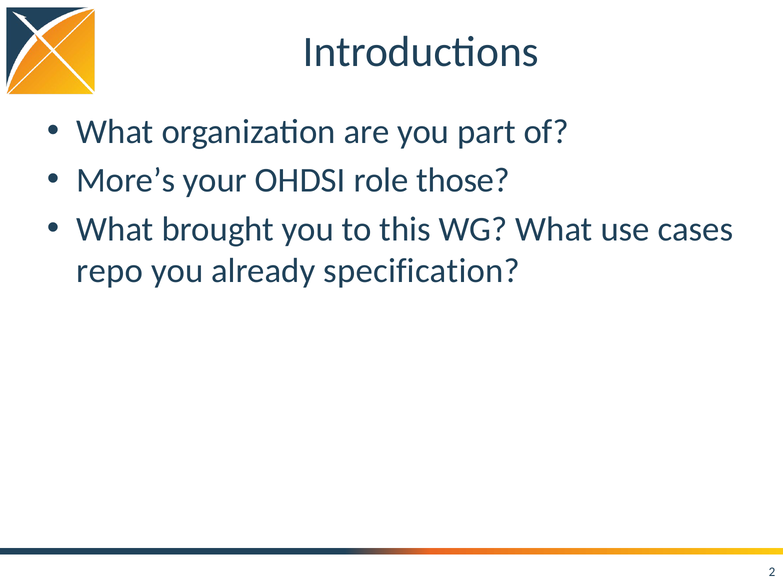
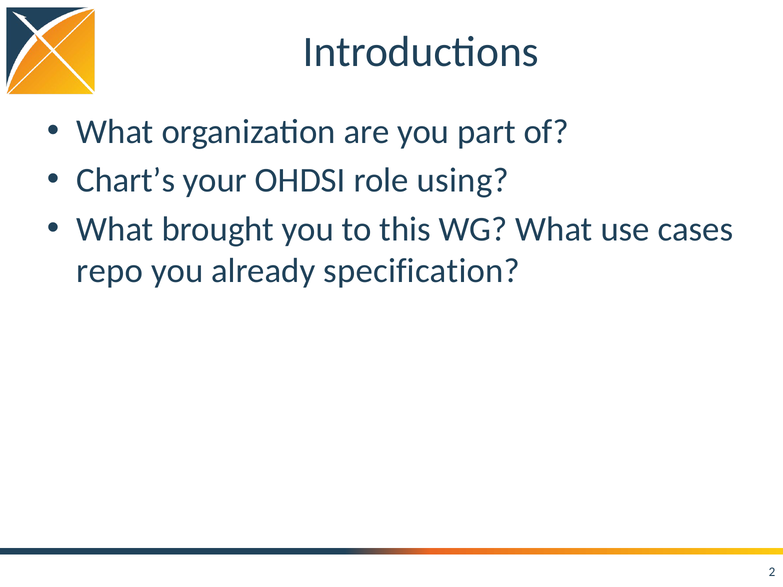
More’s: More’s -> Chart’s
those: those -> using
